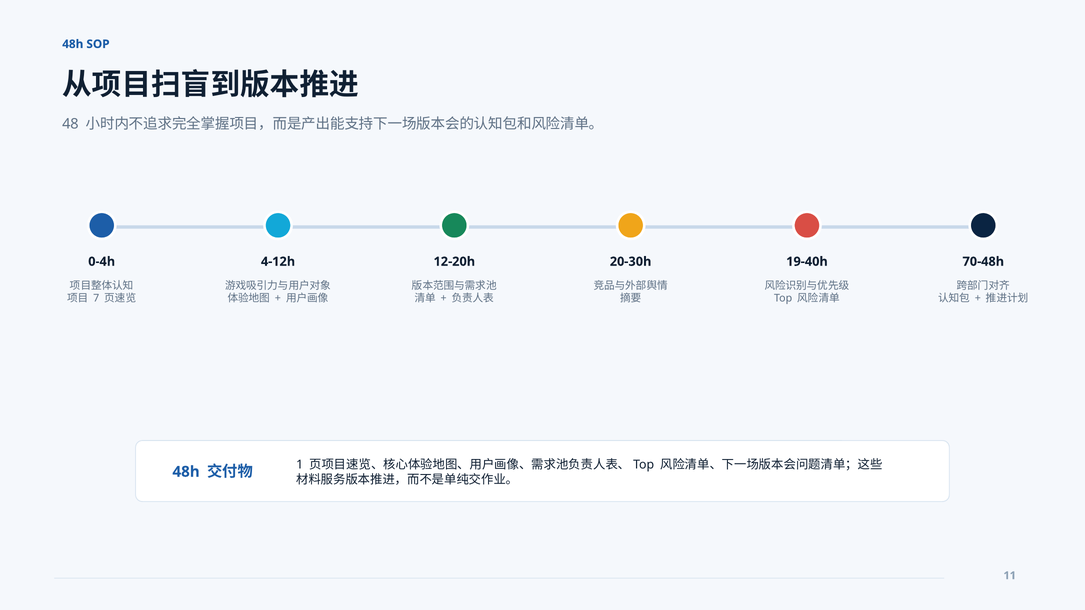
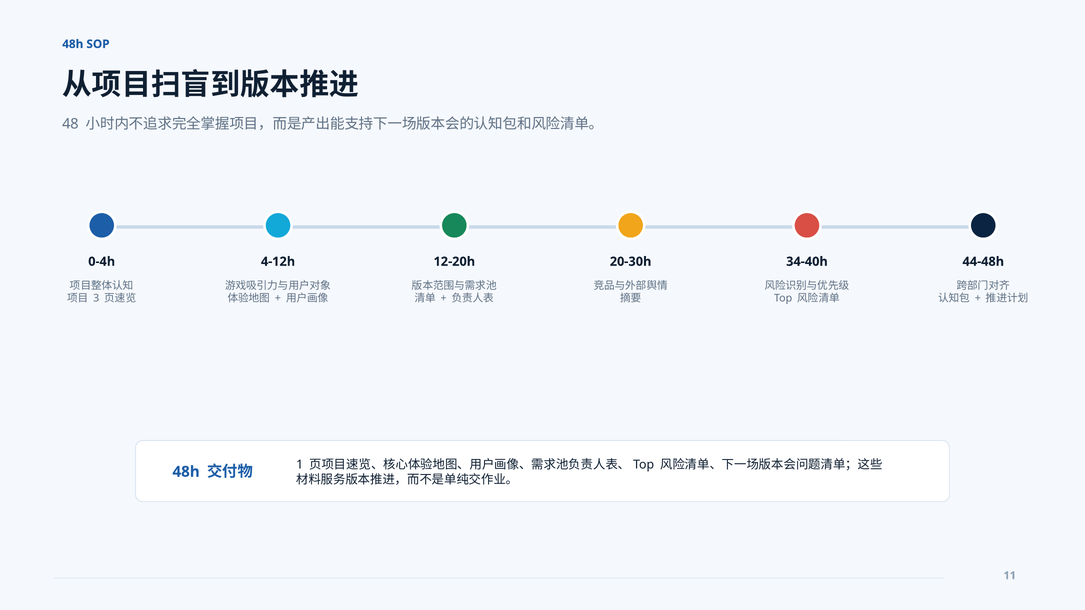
19-40h: 19-40h -> 34-40h
70-48h: 70-48h -> 44-48h
7: 7 -> 3
